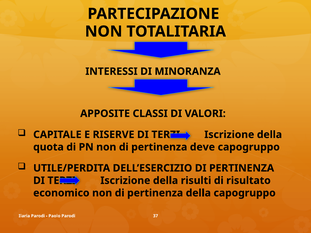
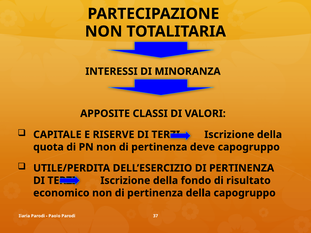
risulti: risulti -> fondo
